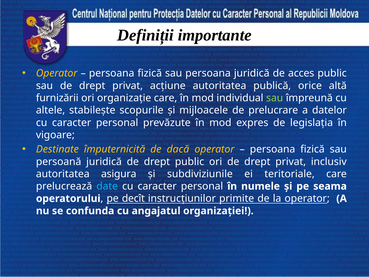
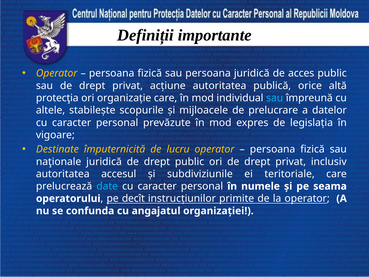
furnizării: furnizării -> protecţia
sau at (275, 98) colour: light green -> light blue
dacă: dacă -> lucru
persoană: persoană -> naţionale
asigura: asigura -> accesul
